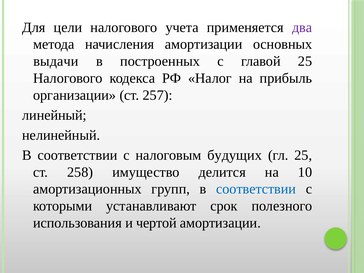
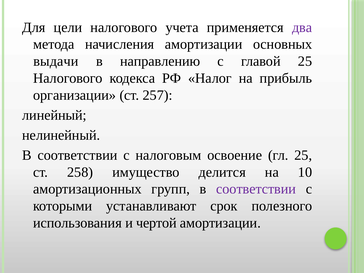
построенных: построенных -> направлению
будущих: будущих -> освоение
соответствии at (256, 189) colour: blue -> purple
